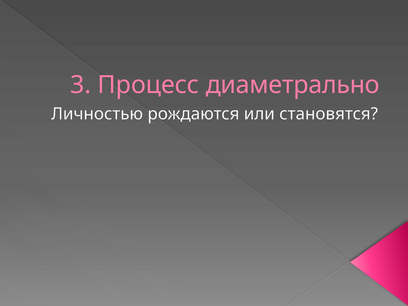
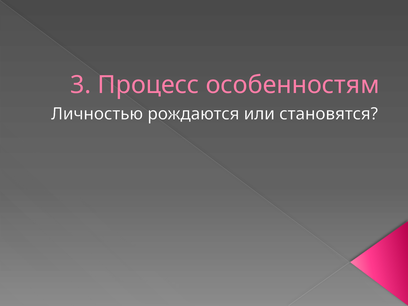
диаметрально: диаметрально -> особенностям
